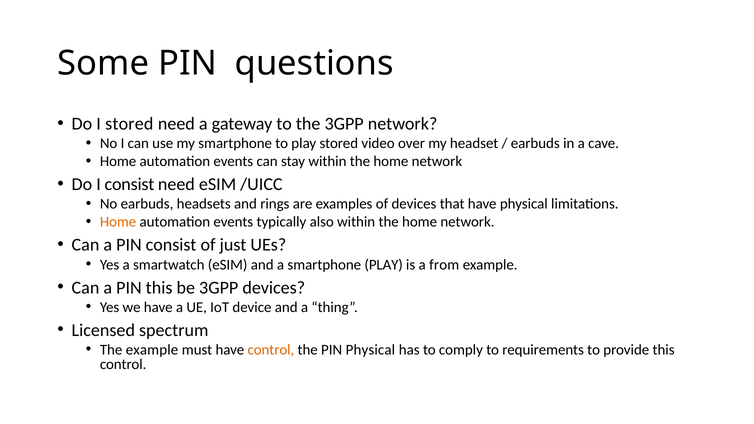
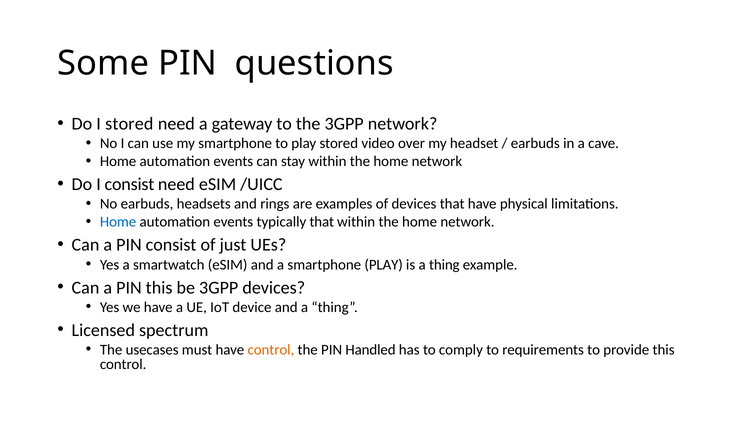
Home at (118, 222) colour: orange -> blue
typically also: also -> that
is a from: from -> thing
The example: example -> usecases
PIN Physical: Physical -> Handled
